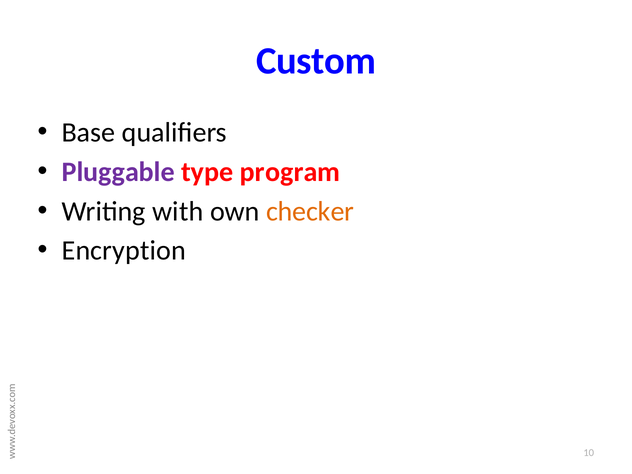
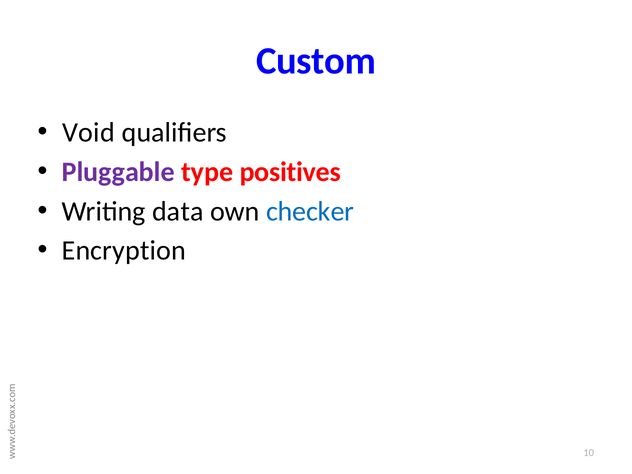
Base: Base -> Void
program: program -> positives
with: with -> data
checker colour: orange -> blue
